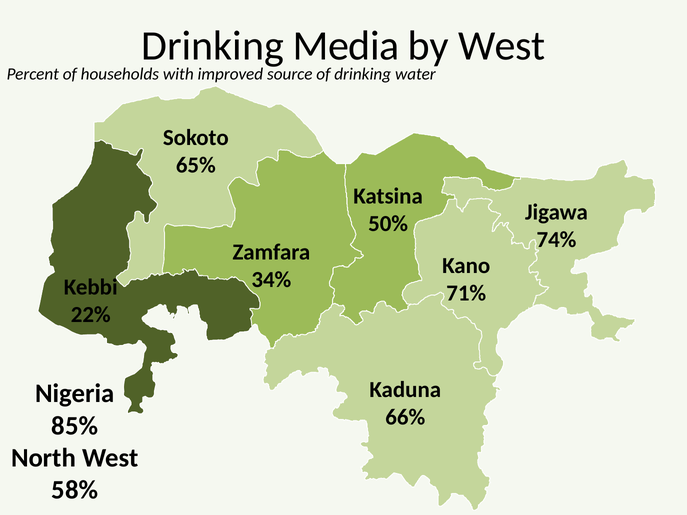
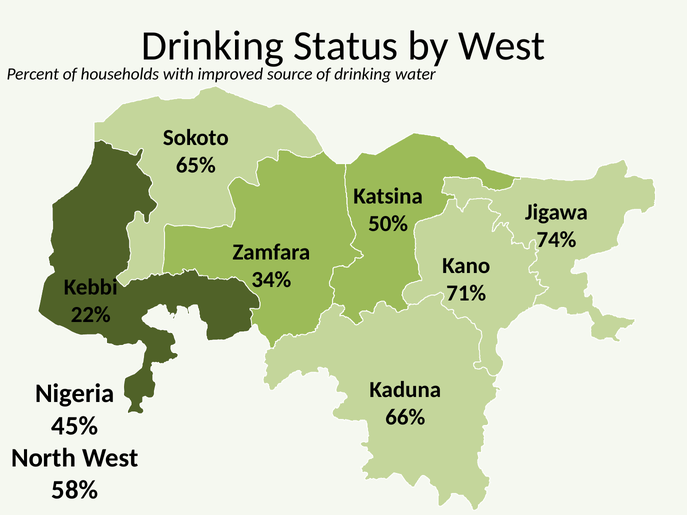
Media: Media -> Status
85%: 85% -> 45%
